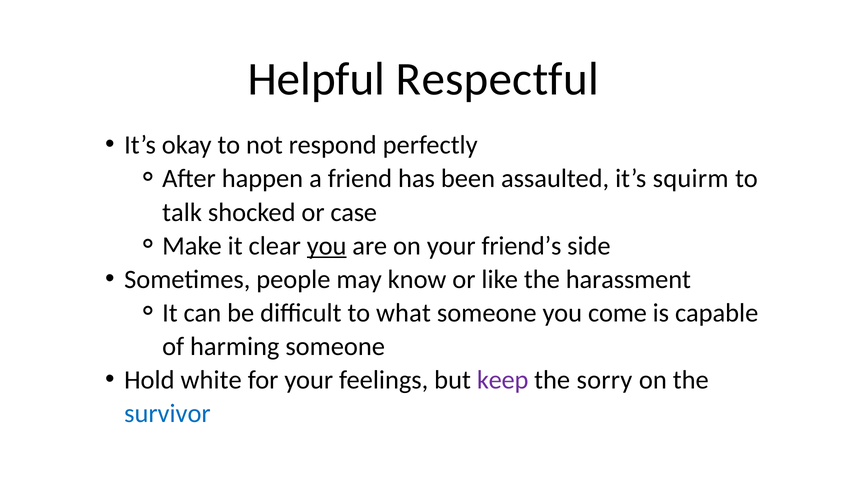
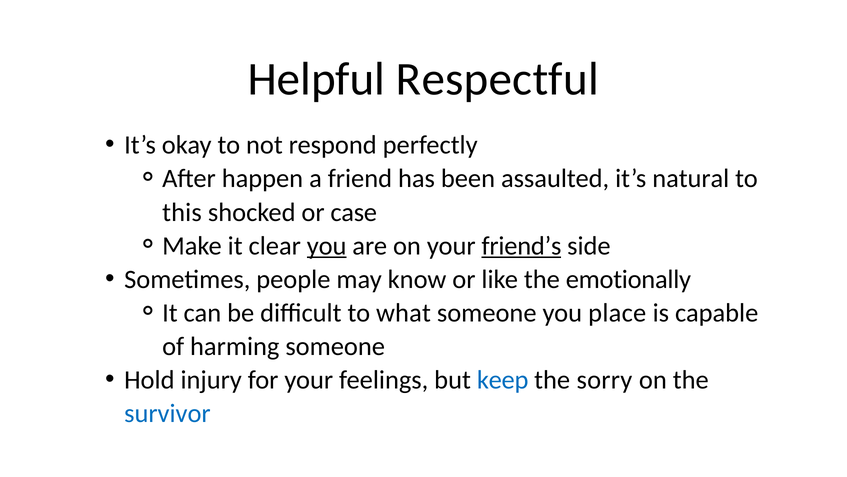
squirm: squirm -> natural
talk: talk -> this
friend’s underline: none -> present
harassment: harassment -> emotionally
come: come -> place
white: white -> injury
keep colour: purple -> blue
